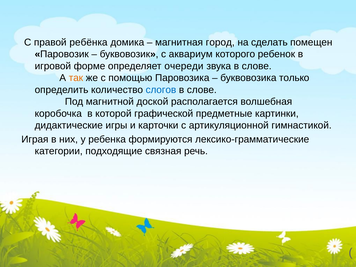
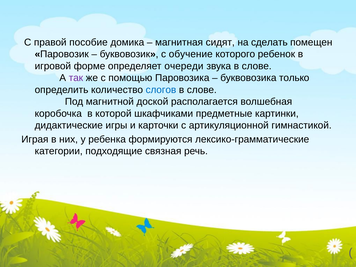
ребёнка: ребёнка -> пособие
город: город -> сидят
аквариум: аквариум -> обучение
так colour: orange -> purple
графической: графической -> шкафчиками
